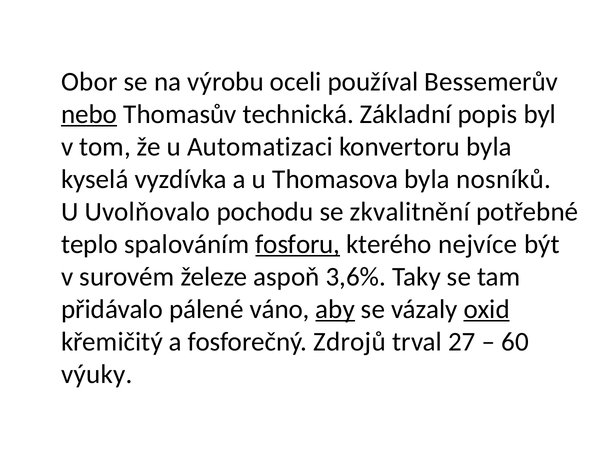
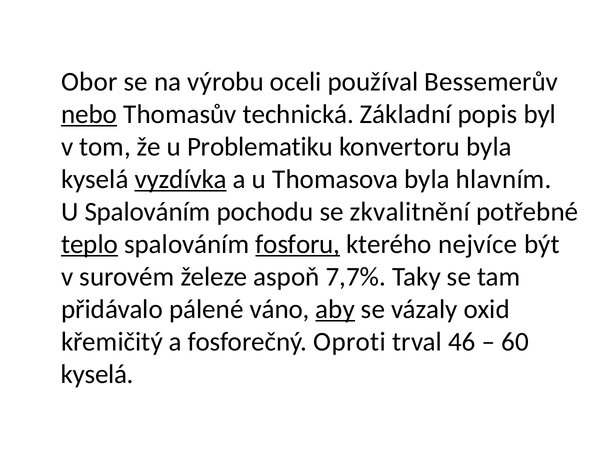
Automatizaci: Automatizaci -> Problematiku
vyzdívka underline: none -> present
nosníků: nosníků -> hlavním
U Uvolňovalo: Uvolňovalo -> Spalováním
teplo underline: none -> present
3,6%: 3,6% -> 7,7%
oxid underline: present -> none
Zdrojů: Zdrojů -> Oproti
27: 27 -> 46
výuky at (97, 374): výuky -> kyselá
